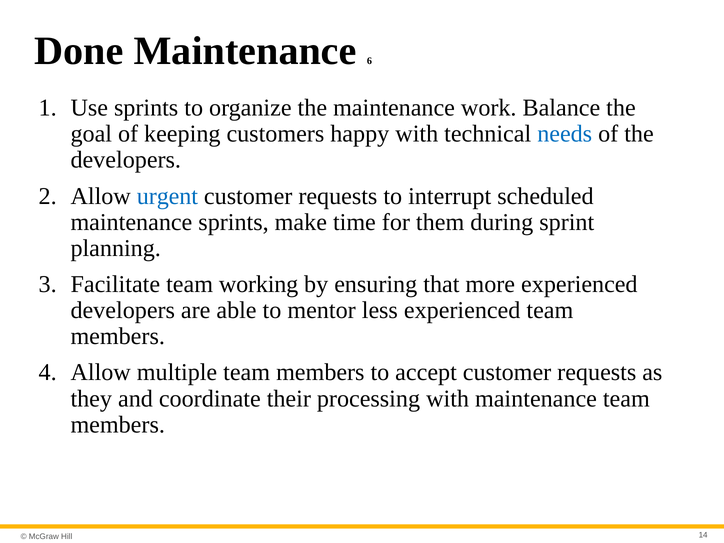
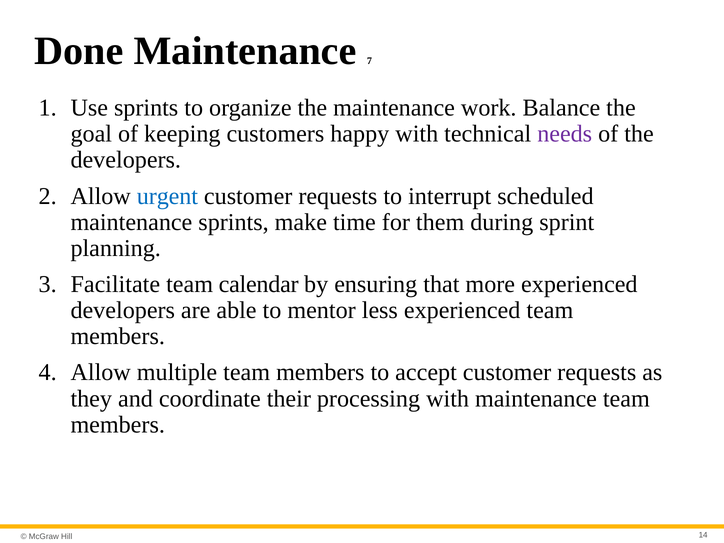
6: 6 -> 7
needs colour: blue -> purple
working: working -> calendar
